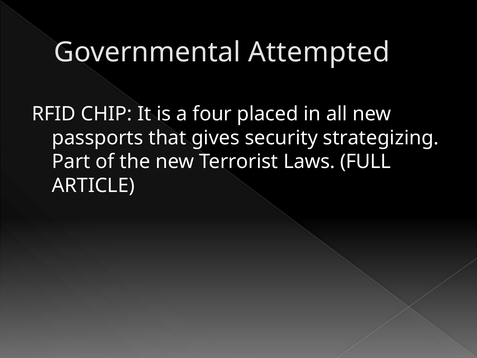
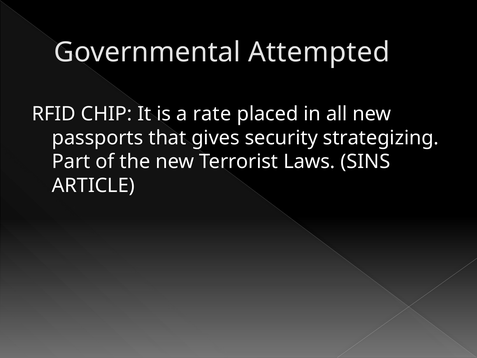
four: four -> rate
FULL: FULL -> SINS
